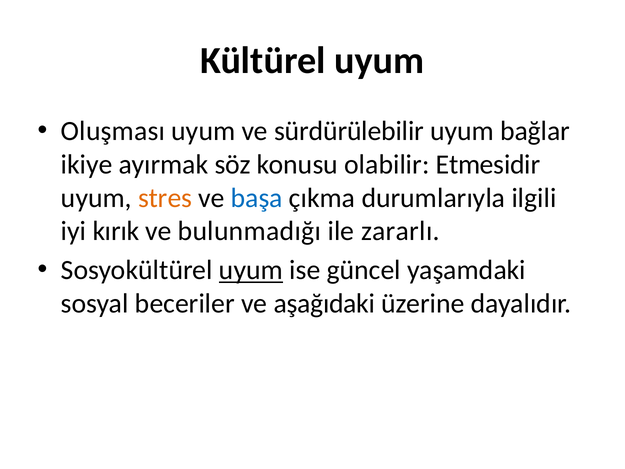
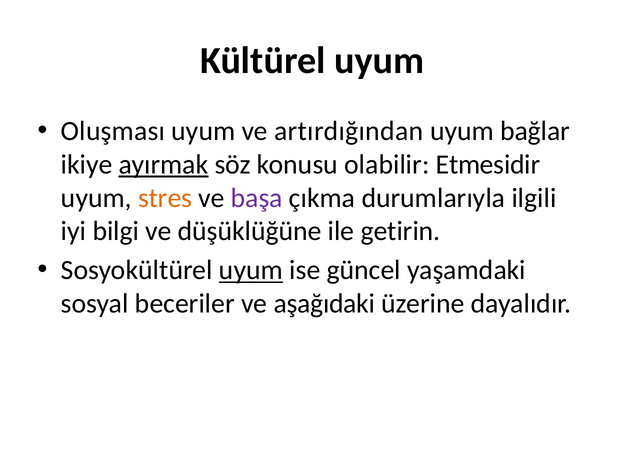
sürdürülebilir: sürdürülebilir -> artırdığından
ayırmak underline: none -> present
başa colour: blue -> purple
kırık: kırık -> bilgi
bulunmadığı: bulunmadığı -> düşüklüğüne
zararlı: zararlı -> getirin
